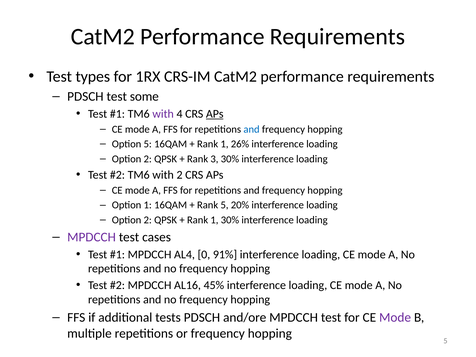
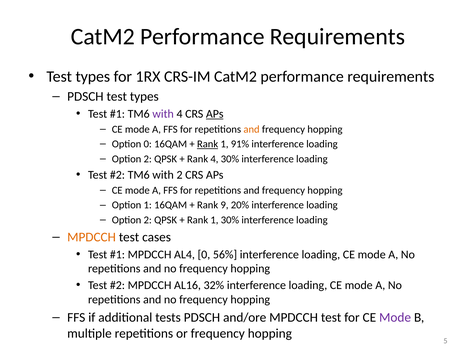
PDSCH test some: some -> types
and at (252, 129) colour: blue -> orange
Option 5: 5 -> 0
Rank at (208, 144) underline: none -> present
26%: 26% -> 91%
Rank 3: 3 -> 4
Rank 5: 5 -> 9
MPDCCH at (92, 237) colour: purple -> orange
91%: 91% -> 56%
45%: 45% -> 32%
